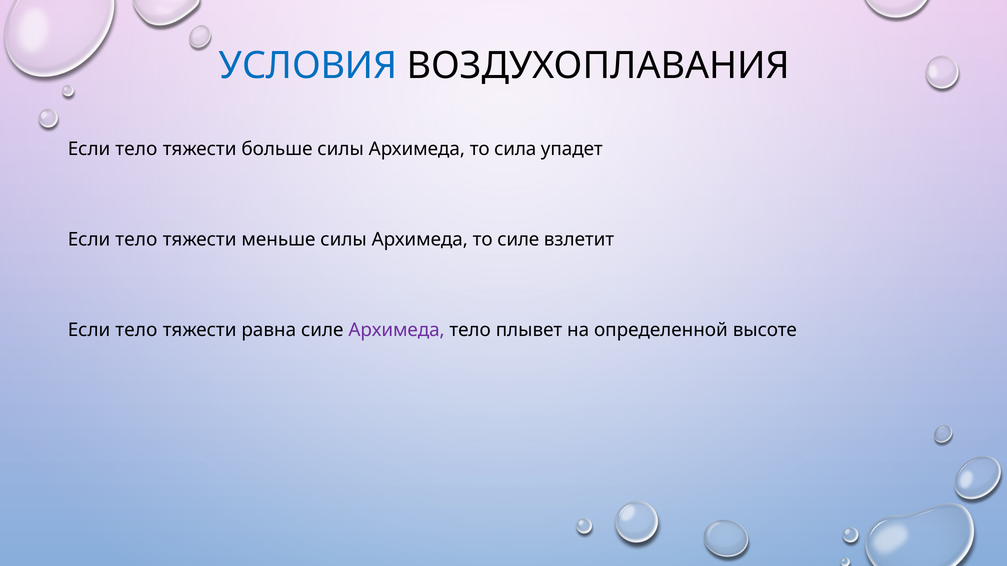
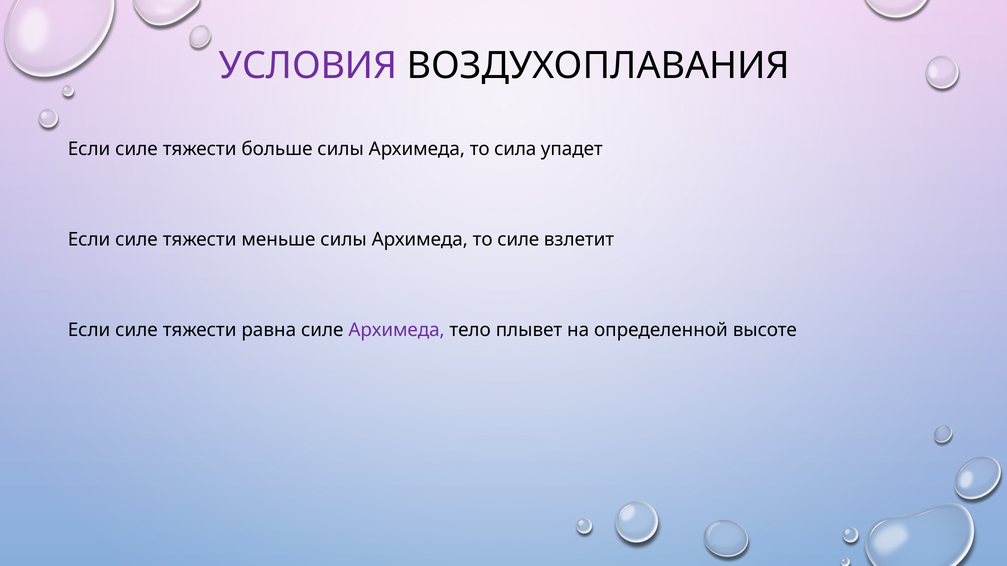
УСЛОВИЯ colour: blue -> purple
тело at (136, 149): тело -> силе
тело at (136, 240): тело -> силе
тело at (136, 331): тело -> силе
